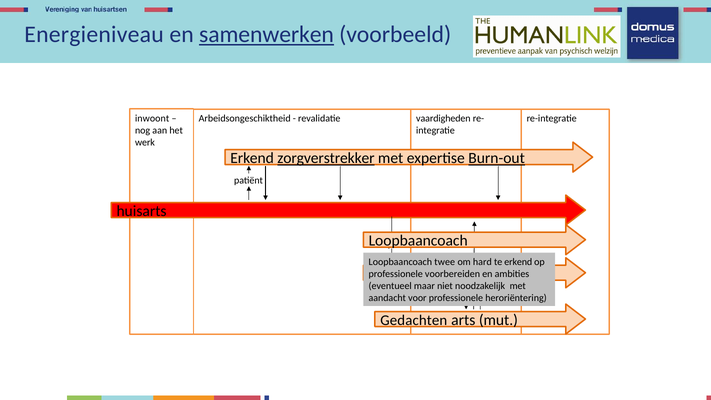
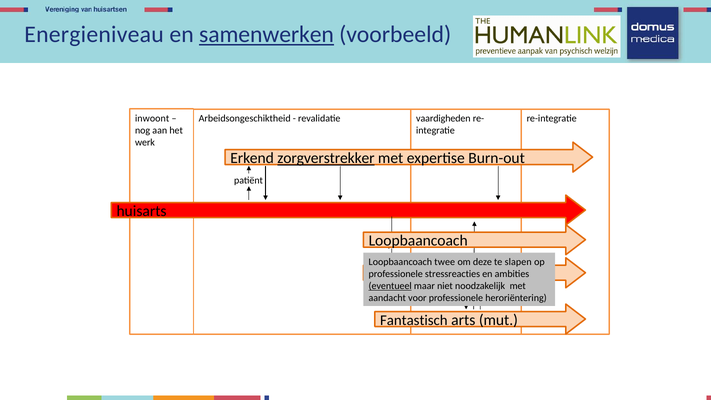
Burn-out underline: present -> none
hard: hard -> deze
te erkend: erkend -> slapen
voorbereiden: voorbereiden -> stressreacties
eventueel underline: none -> present
Gedachten: Gedachten -> Fantastisch
